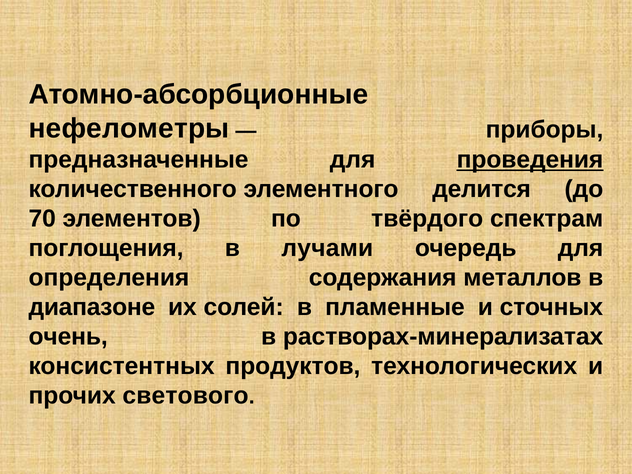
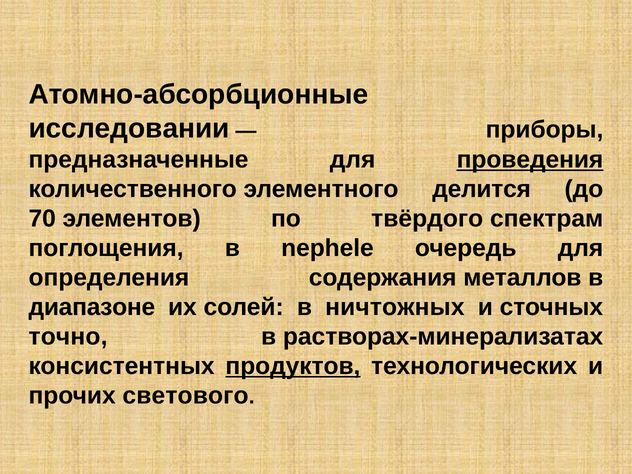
нефелометры: нефелометры -> исследовании
лучами: лучами -> nephele
пламенные: пламенные -> ничтожных
очень: очень -> точно
продуктов underline: none -> present
